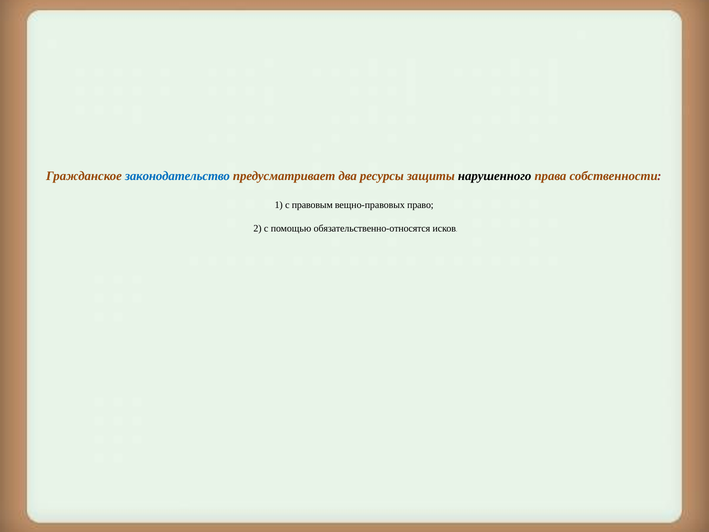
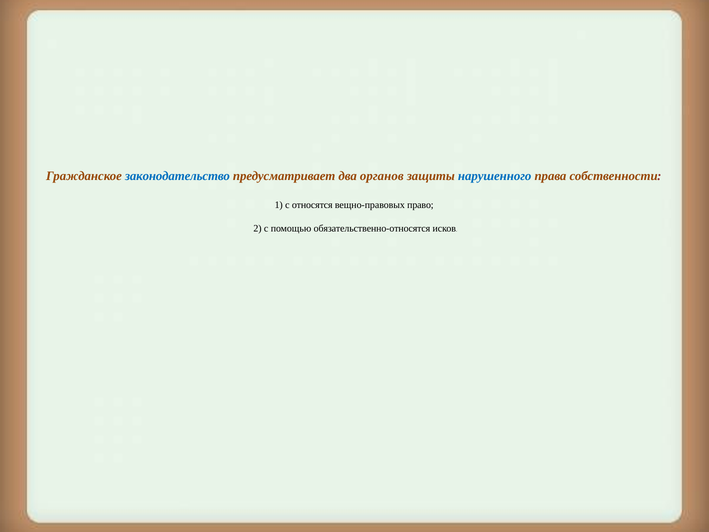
ресурсы: ресурсы -> органов
нарушенного colour: black -> blue
правовым: правовым -> относятся
